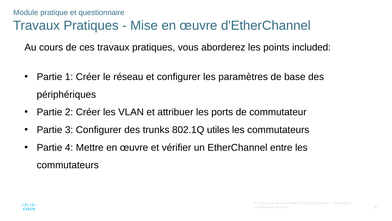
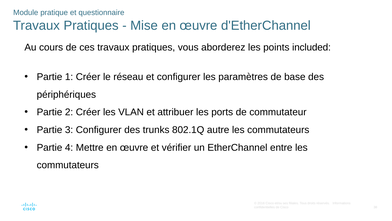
utiles: utiles -> autre
